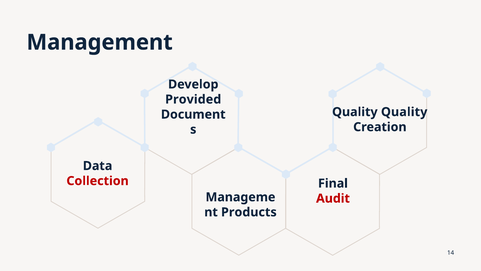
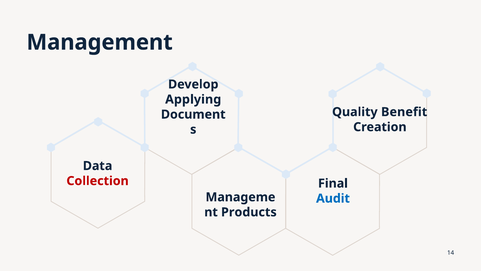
Provided: Provided -> Applying
Quality Quality: Quality -> Benefit
Audit colour: red -> blue
